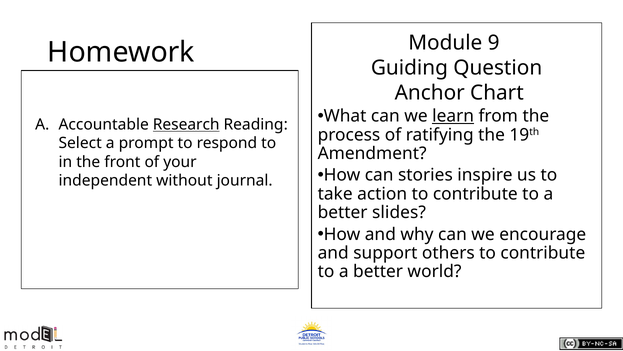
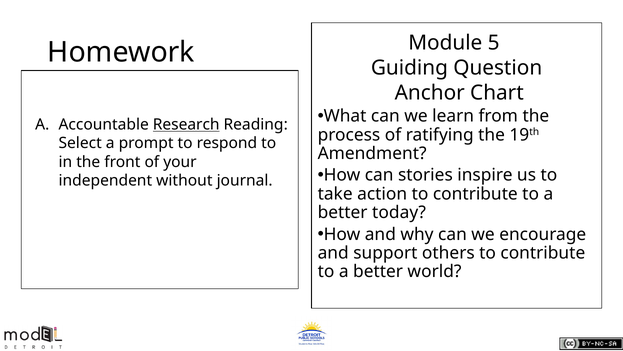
9: 9 -> 5
learn underline: present -> none
slides: slides -> today
